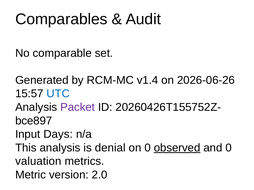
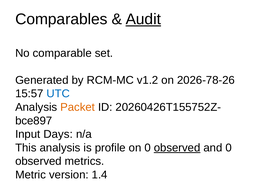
Audit underline: none -> present
v1.4: v1.4 -> v1.2
2026-06-26: 2026-06-26 -> 2026-78-26
Packet colour: purple -> orange
denial: denial -> profile
valuation at (38, 162): valuation -> observed
2.0: 2.0 -> 1.4
